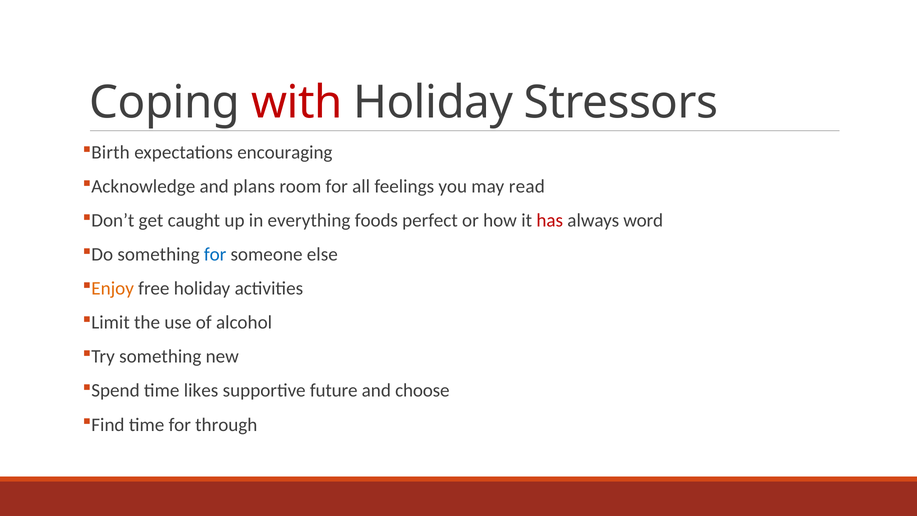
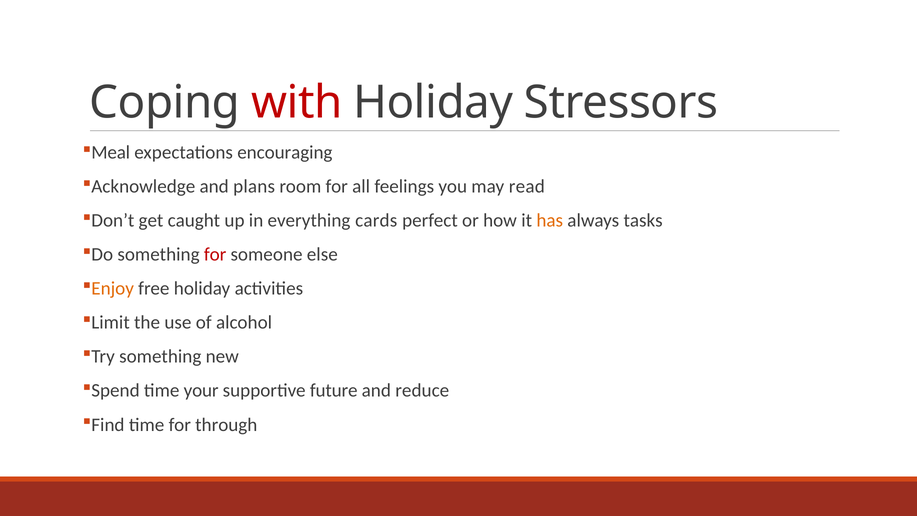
Birth: Birth -> Meal
foods: foods -> cards
has colour: red -> orange
word: word -> tasks
for at (215, 254) colour: blue -> red
likes: likes -> your
choose: choose -> reduce
